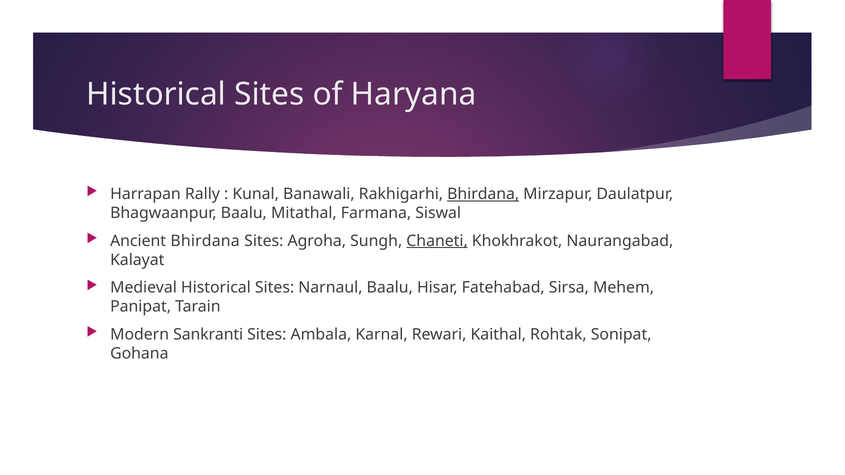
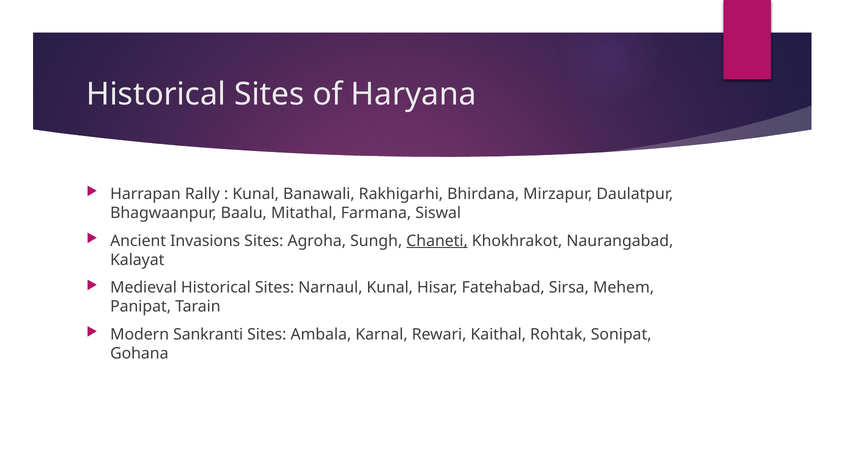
Bhirdana at (483, 194) underline: present -> none
Ancient Bhirdana: Bhirdana -> Invasions
Narnaul Baalu: Baalu -> Kunal
